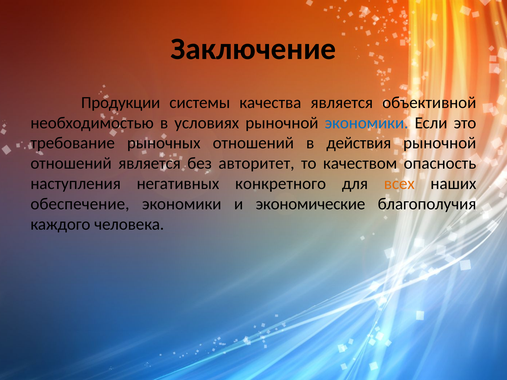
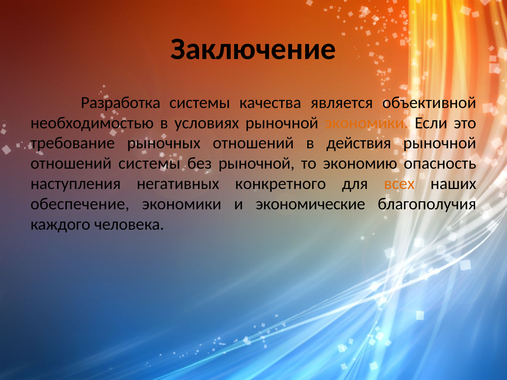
Продукции: Продукции -> Разработка
экономики at (367, 123) colour: blue -> orange
отношений является: является -> системы
без авторитет: авторитет -> рыночной
качеством: качеством -> экономию
